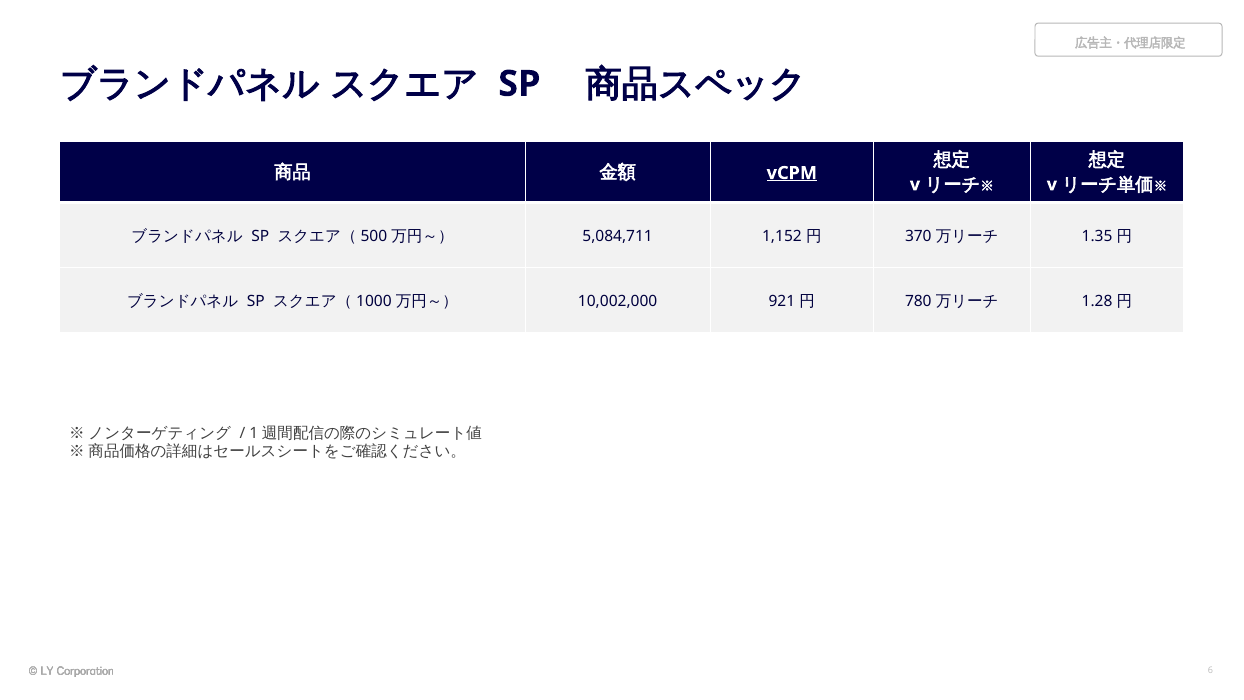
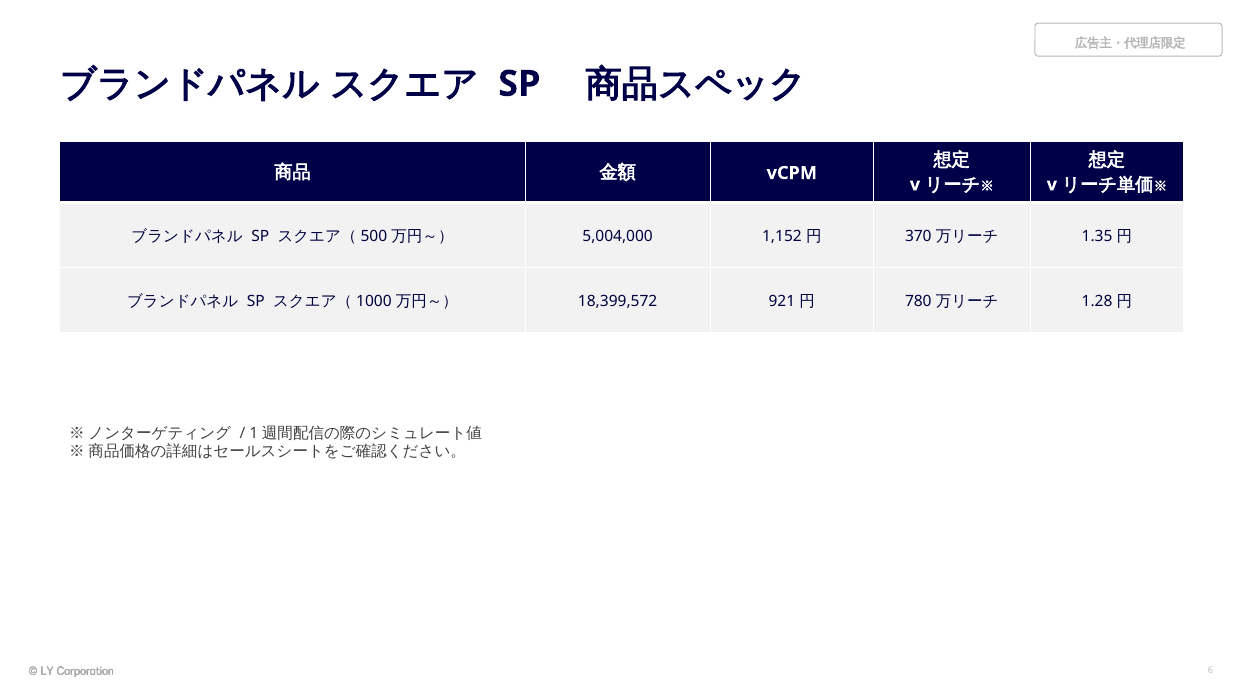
vCPM underline: present -> none
5,084,711: 5,084,711 -> 5,004,000
10,002,000: 10,002,000 -> 18,399,572
